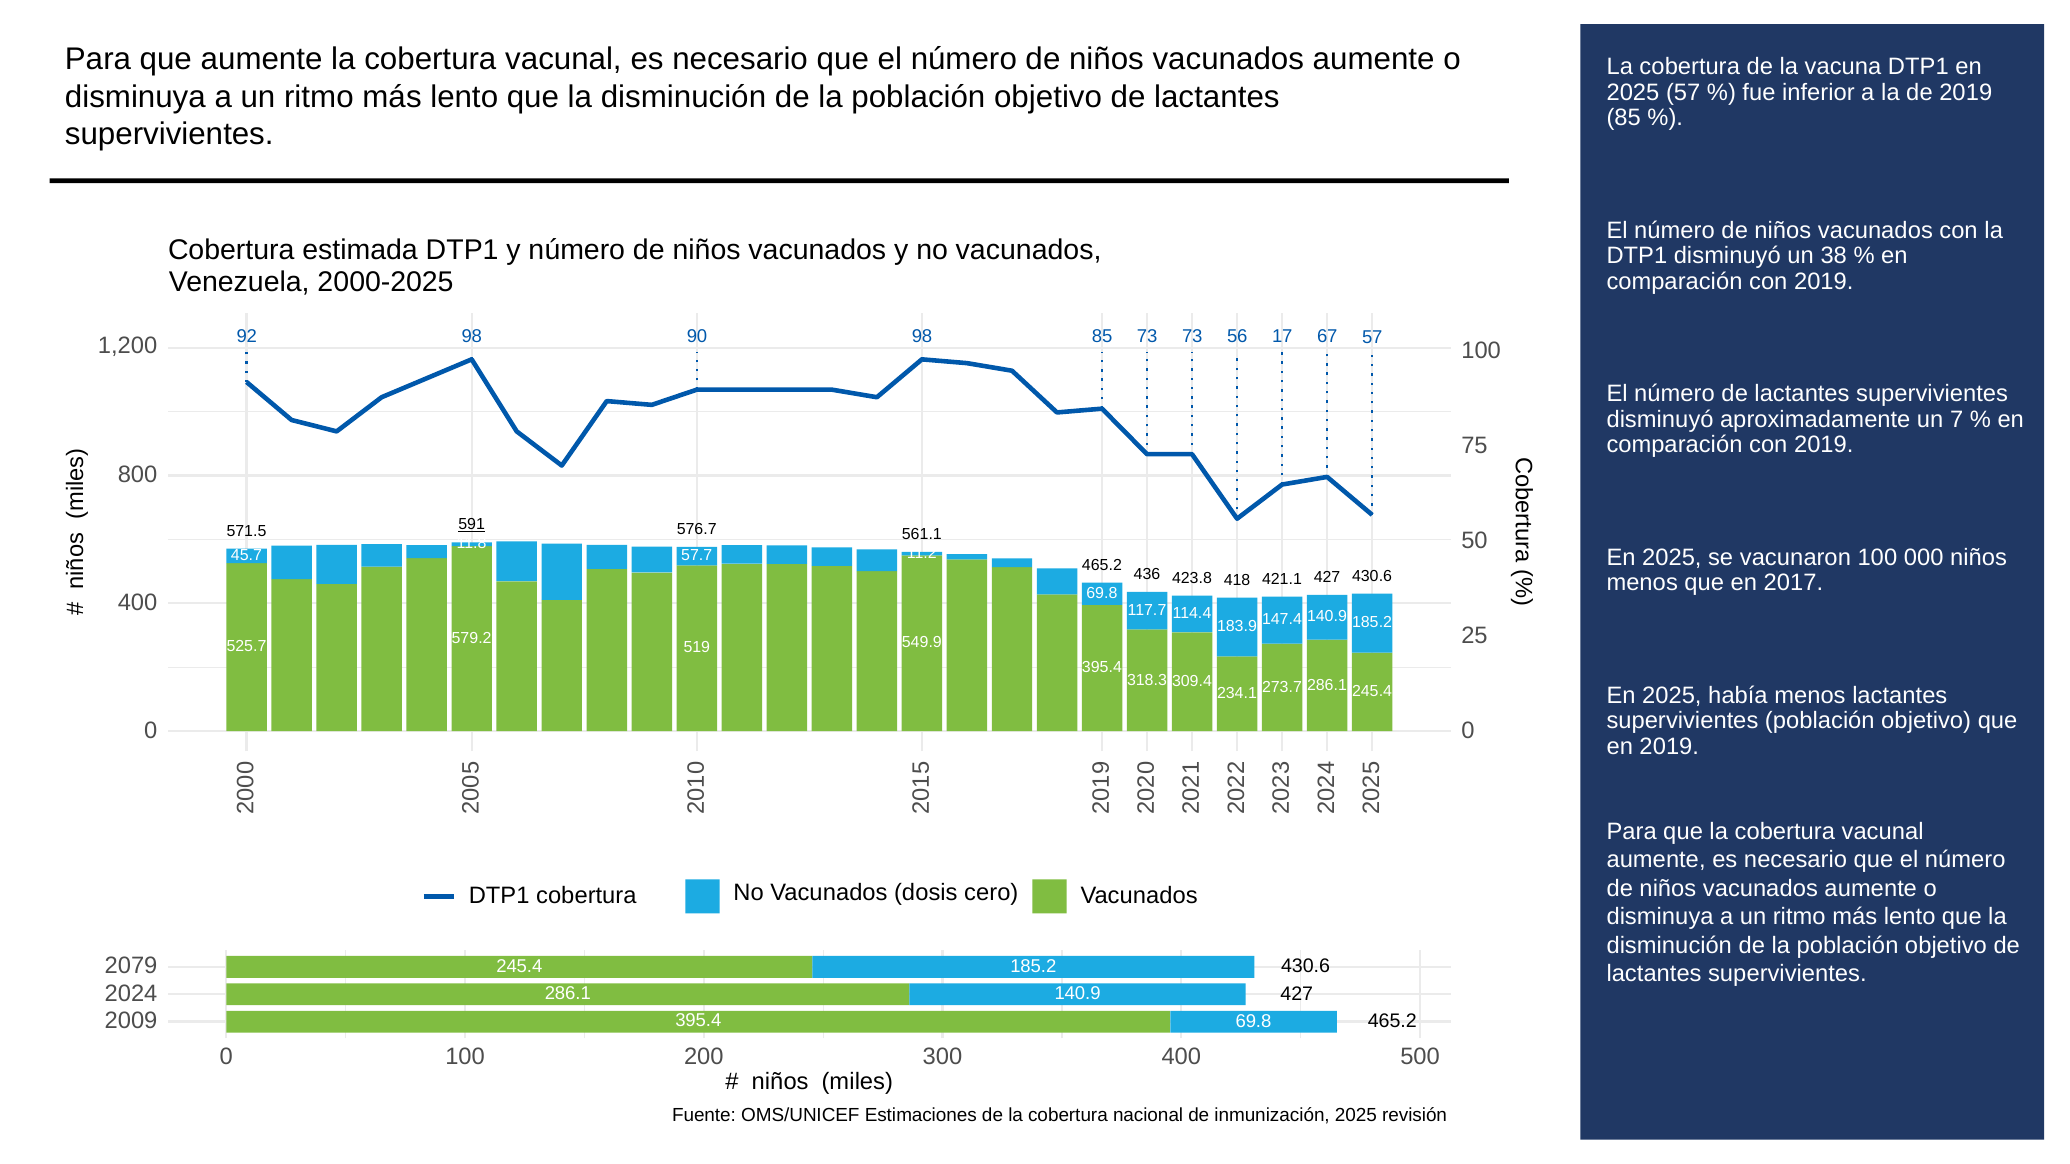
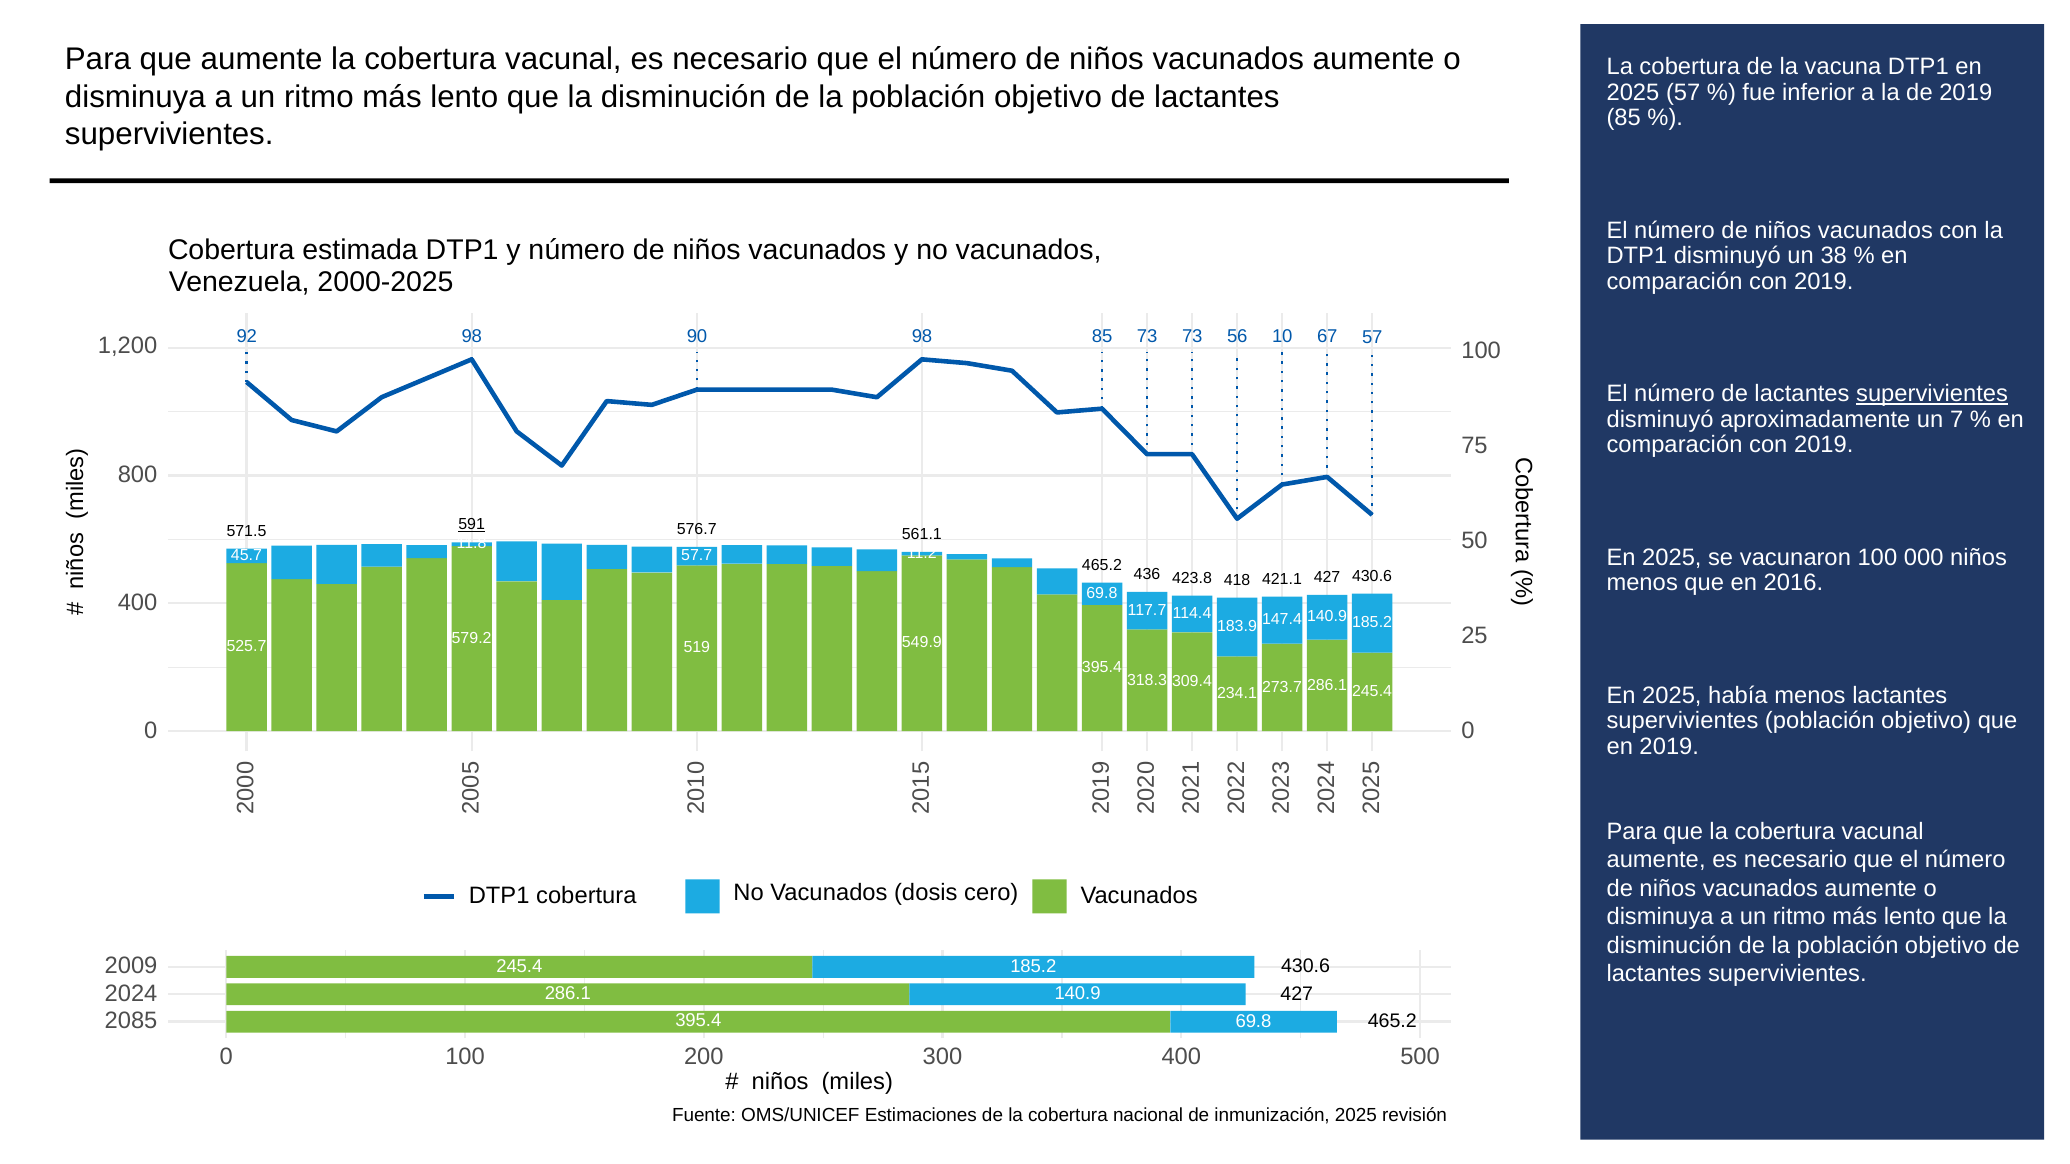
17: 17 -> 10
supervivientes at (1932, 394) underline: none -> present
2017: 2017 -> 2016
2079: 2079 -> 2009
2009: 2009 -> 2085
